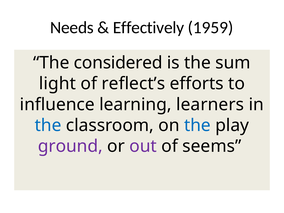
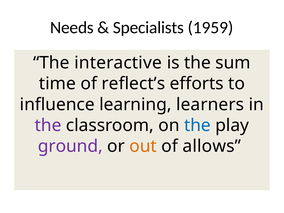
Effectively: Effectively -> Specialists
considered: considered -> interactive
light: light -> time
the at (48, 125) colour: blue -> purple
out colour: purple -> orange
seems: seems -> allows
